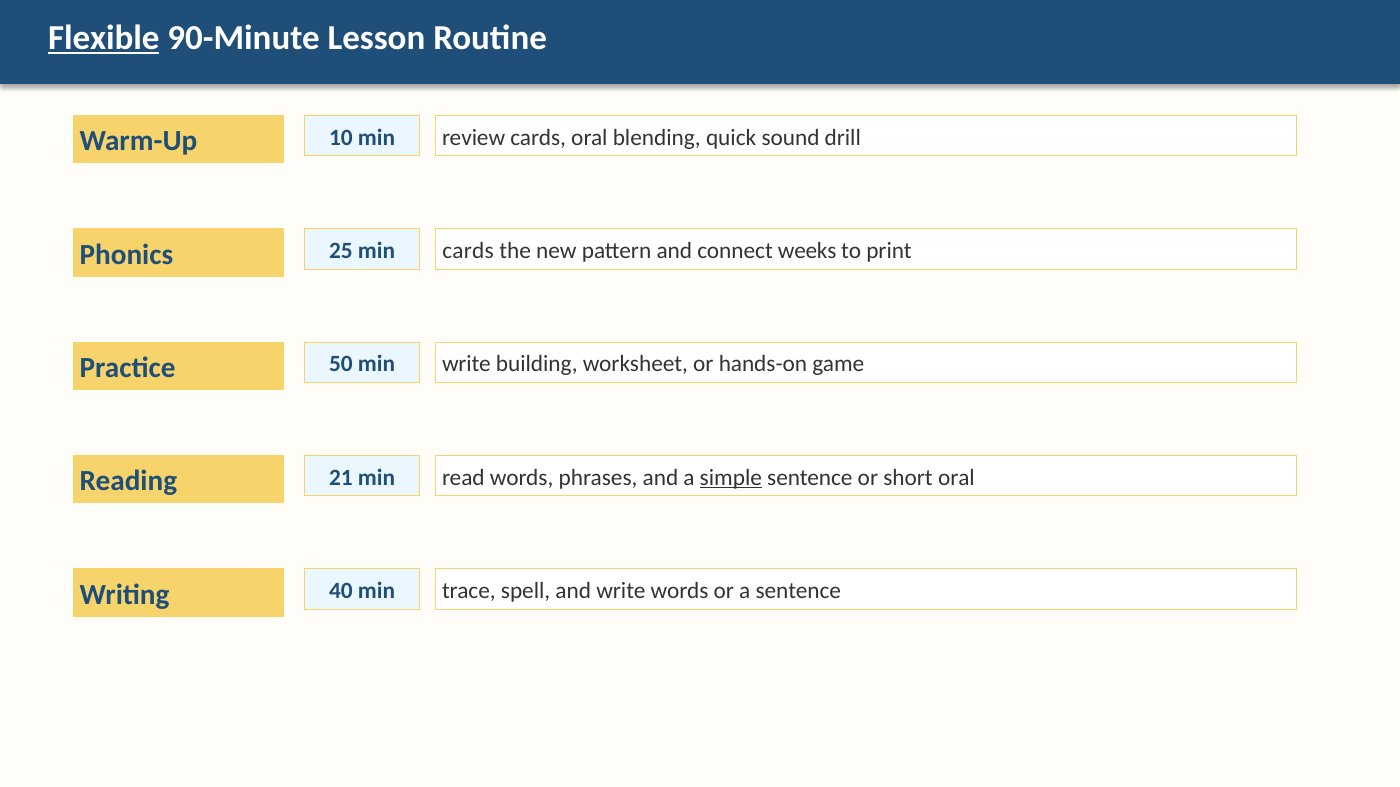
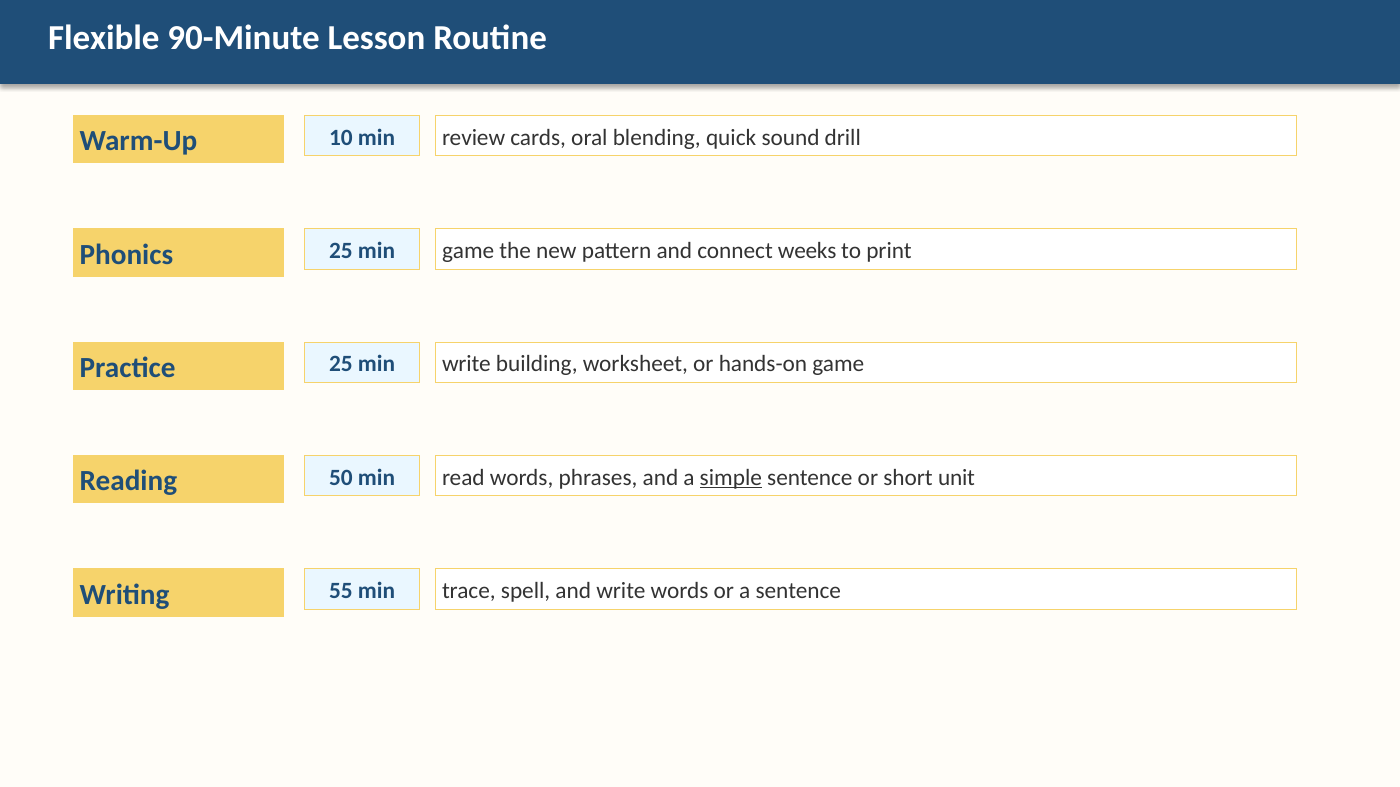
Flexible underline: present -> none
min cards: cards -> game
Practice 50: 50 -> 25
21: 21 -> 50
short oral: oral -> unit
40: 40 -> 55
